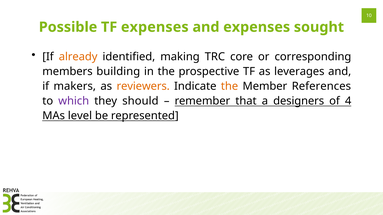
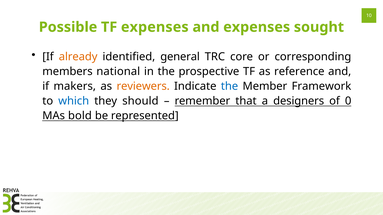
making: making -> general
building: building -> national
leverages: leverages -> reference
the at (230, 86) colour: orange -> blue
References: References -> Framework
which colour: purple -> blue
4: 4 -> 0
level: level -> bold
